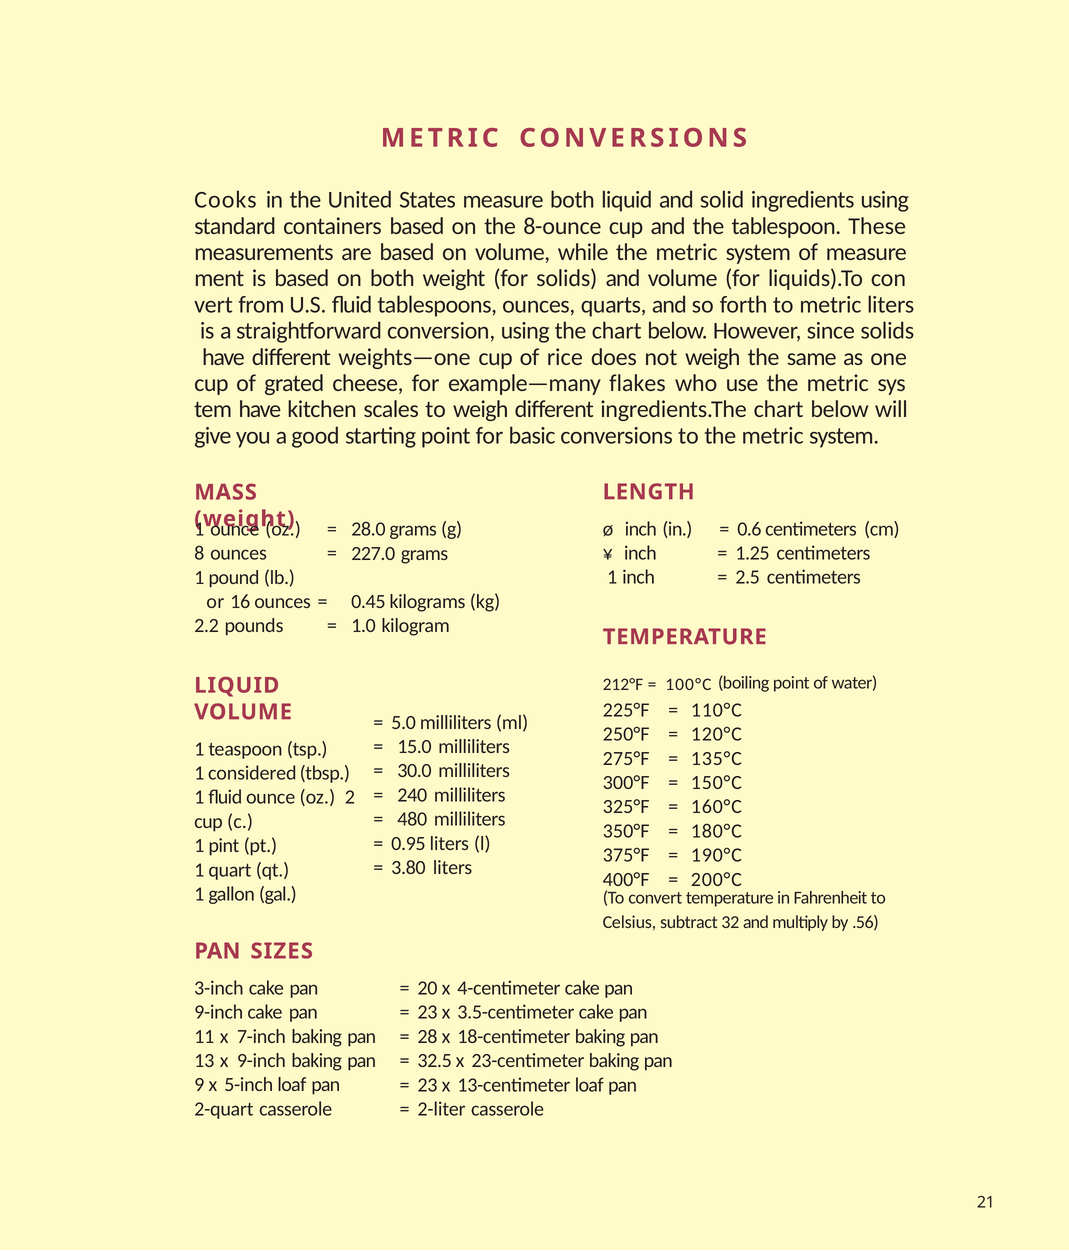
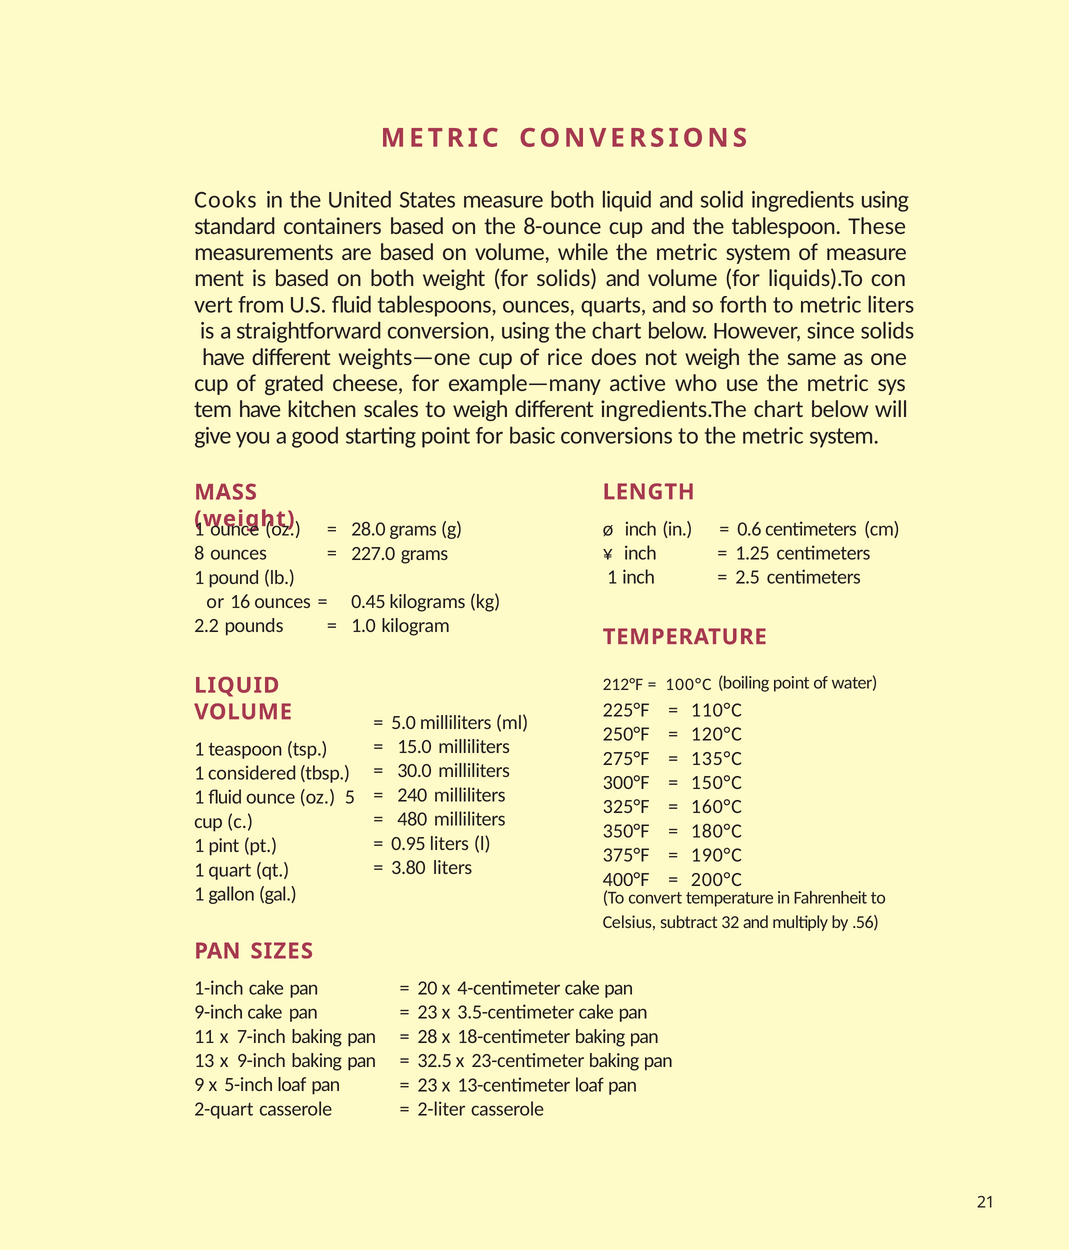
flakes: flakes -> active
2: 2 -> 5
3-inch: 3-inch -> 1-inch
